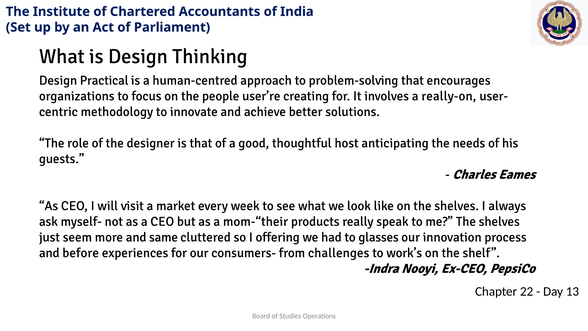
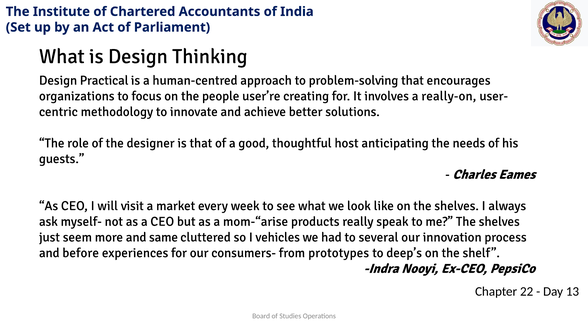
mom-“their: mom-“their -> mom-“arise
offering: offering -> vehicles
glasses: glasses -> several
challenges: challenges -> prototypes
work’s: work’s -> deep’s
